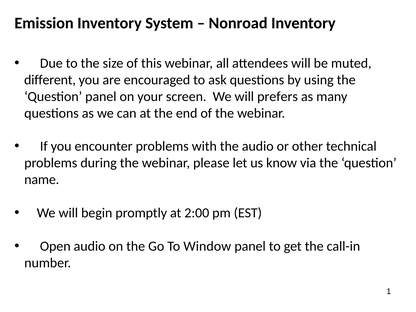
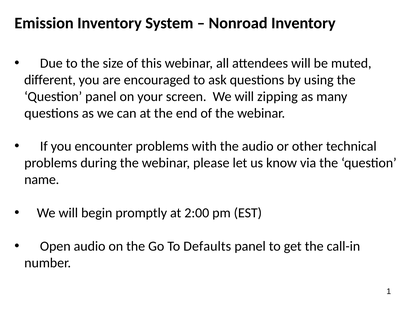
prefers: prefers -> zipping
Window: Window -> Defaults
